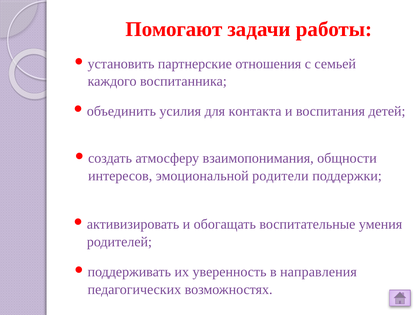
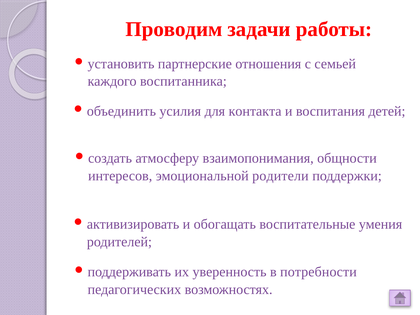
Помогают: Помогают -> Проводим
направления: направления -> потребности
